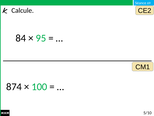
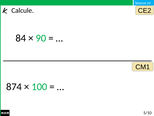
95: 95 -> 90
